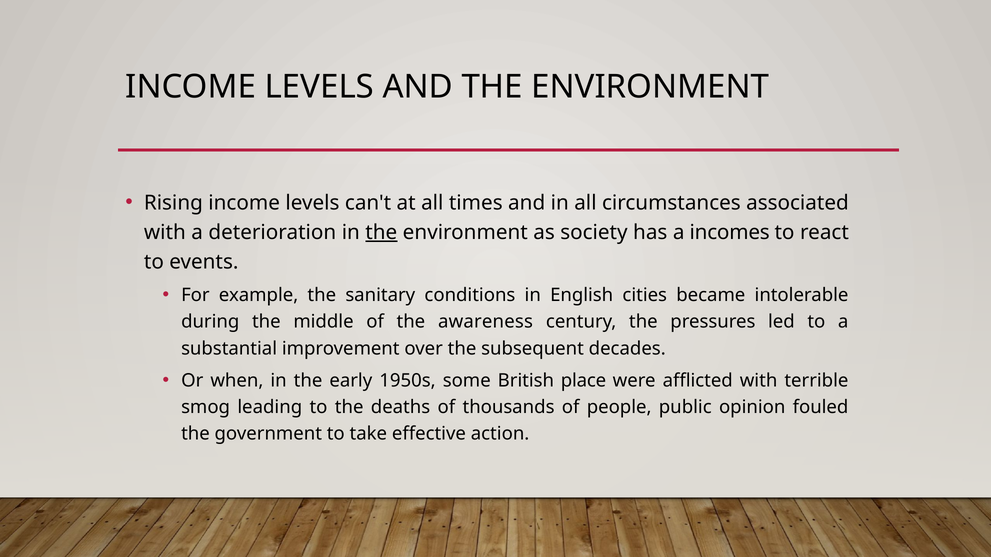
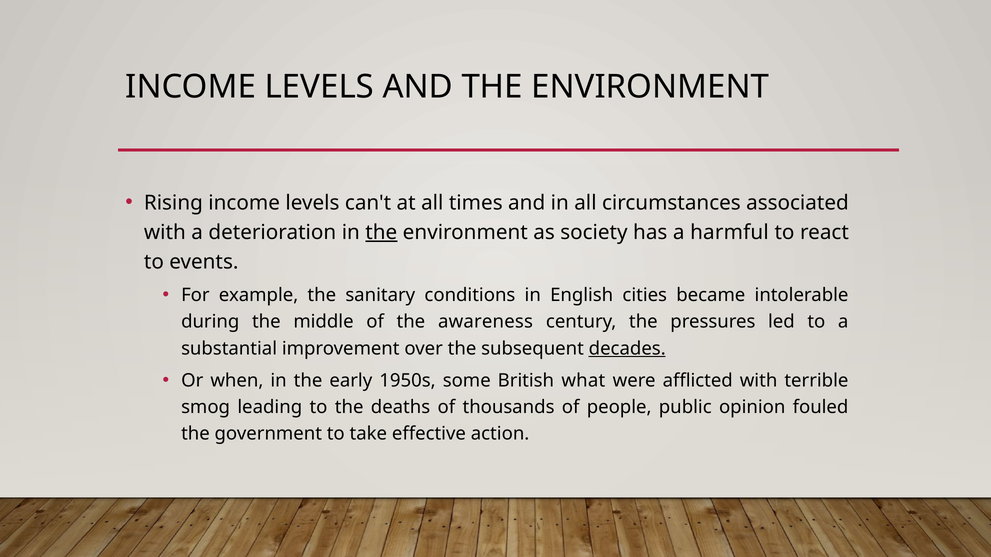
incomes: incomes -> harmful
decades underline: none -> present
place: place -> what
